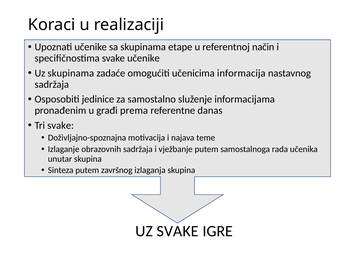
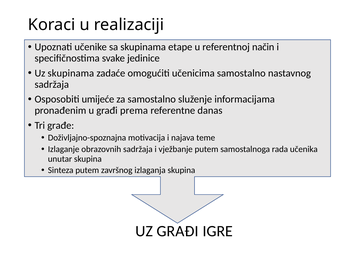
svake učenike: učenike -> jedinice
učenicima informacija: informacija -> samostalno
jedinice: jedinice -> umijeće
Tri svake: svake -> građe
UZ SVAKE: SVAKE -> GRAĐI
